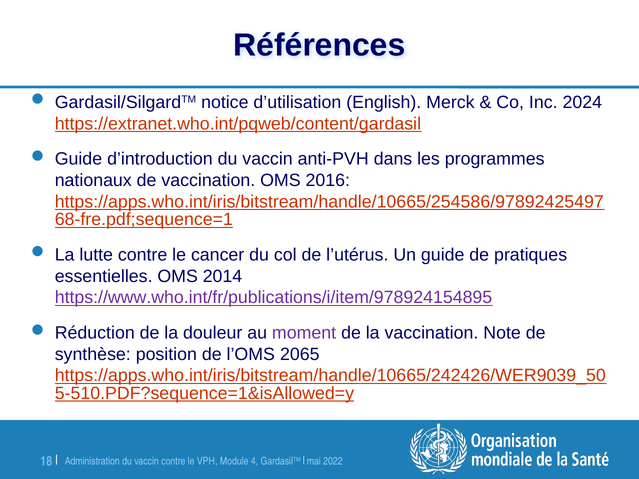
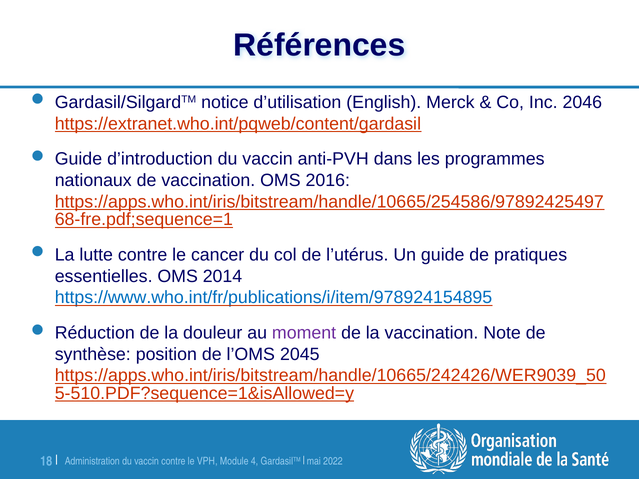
2024: 2024 -> 2046
https://www.who.int/fr/publications/i/item/978924154895 colour: purple -> blue
2065: 2065 -> 2045
